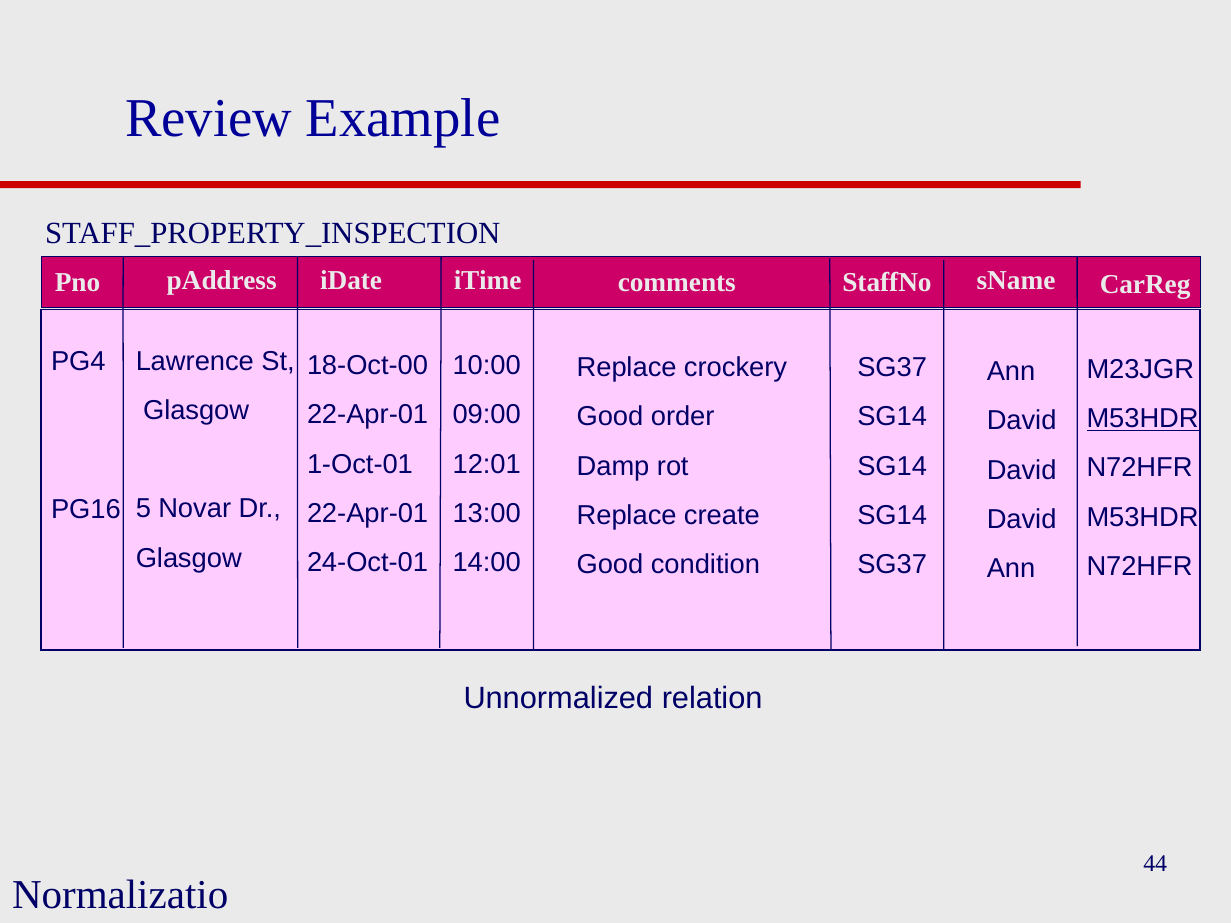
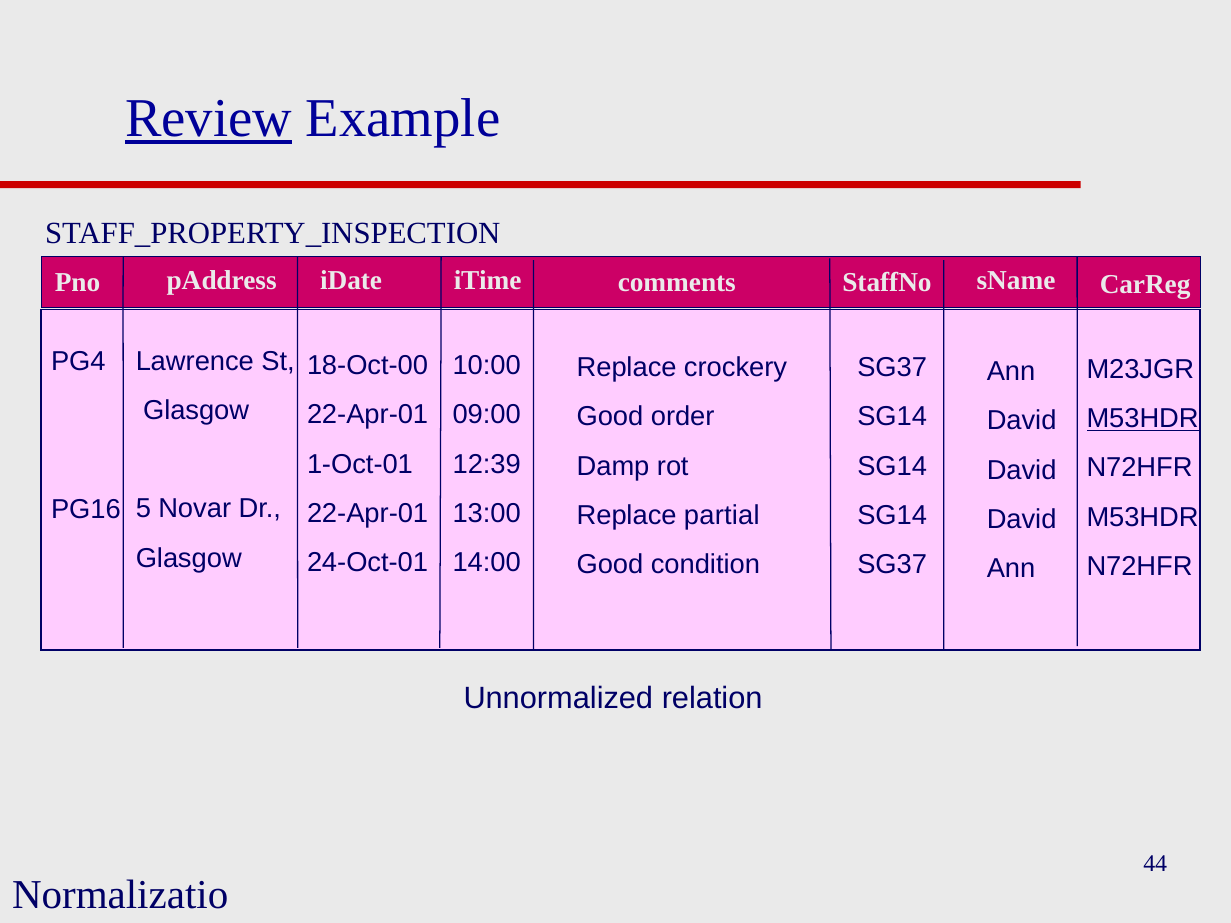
Review underline: none -> present
12:01: 12:01 -> 12:39
create: create -> partial
